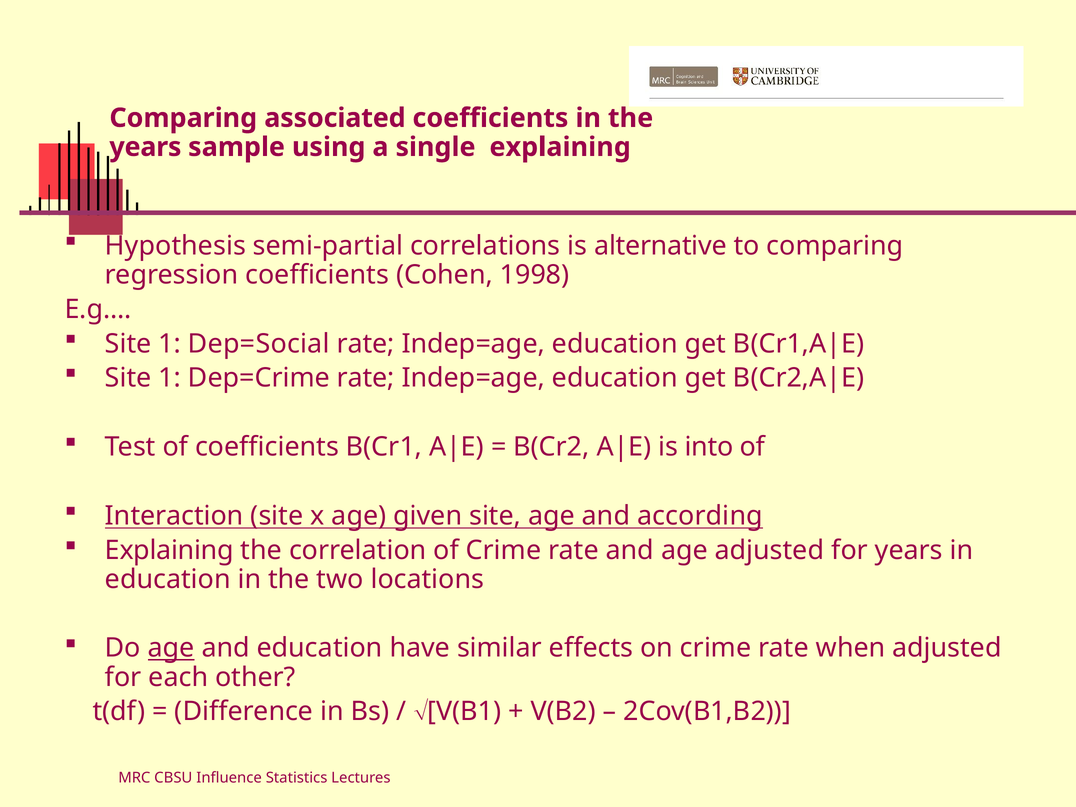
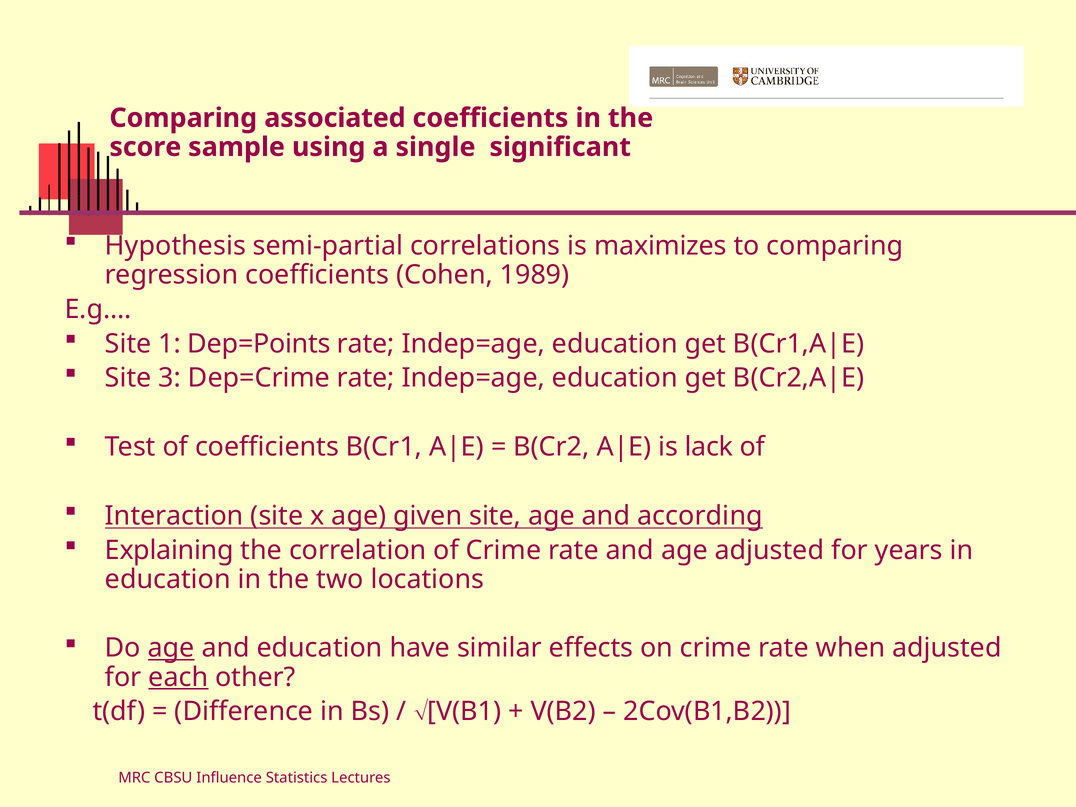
years at (145, 147): years -> score
single explaining: explaining -> significant
alternative: alternative -> maximizes
1998: 1998 -> 1989
Dep=Social: Dep=Social -> Dep=Points
1 at (170, 378): 1 -> 3
into: into -> lack
each underline: none -> present
